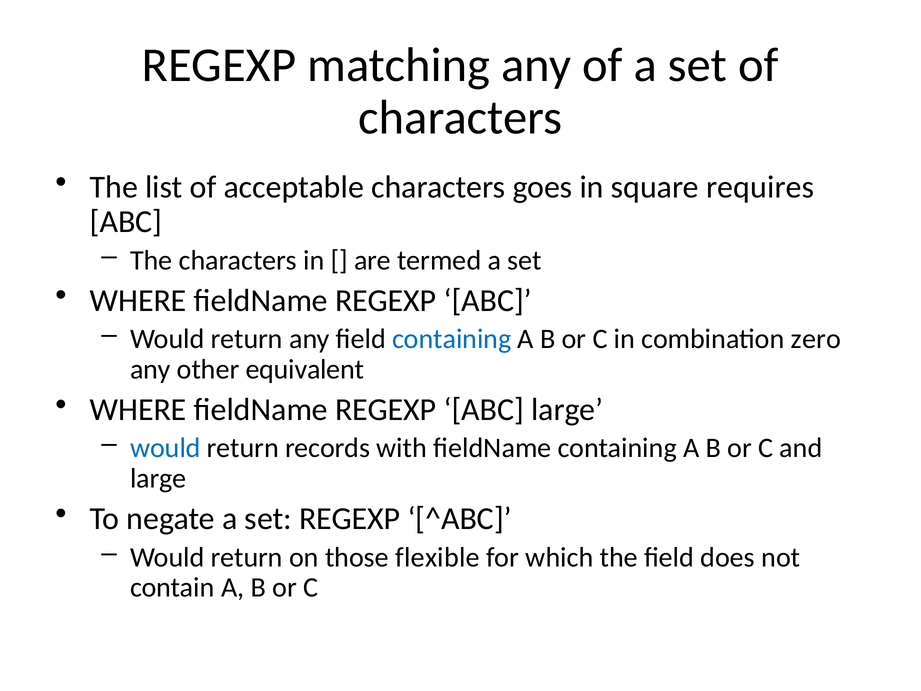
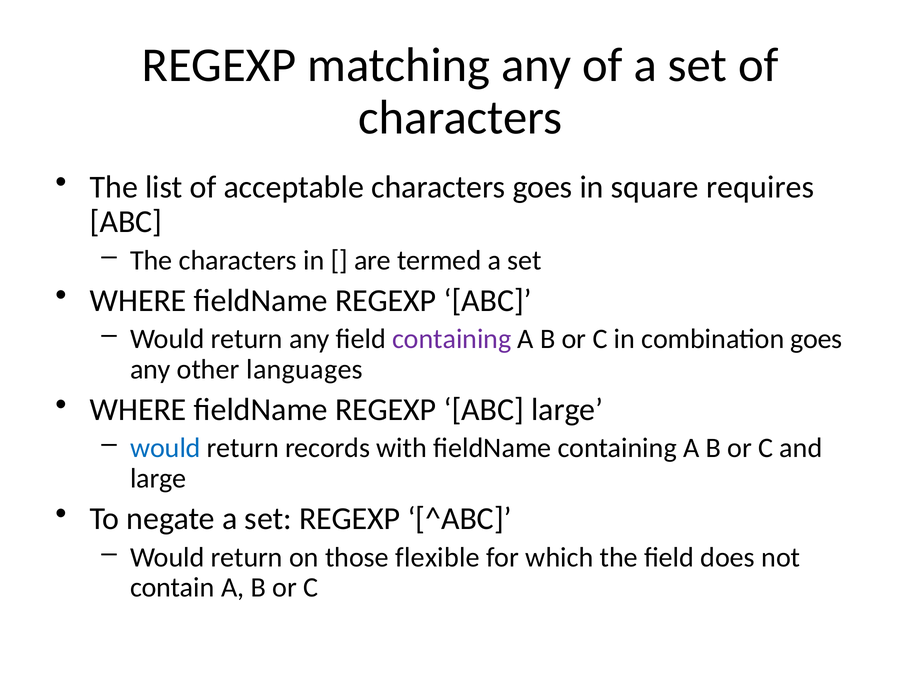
containing at (452, 339) colour: blue -> purple
combination zero: zero -> goes
equivalent: equivalent -> languages
